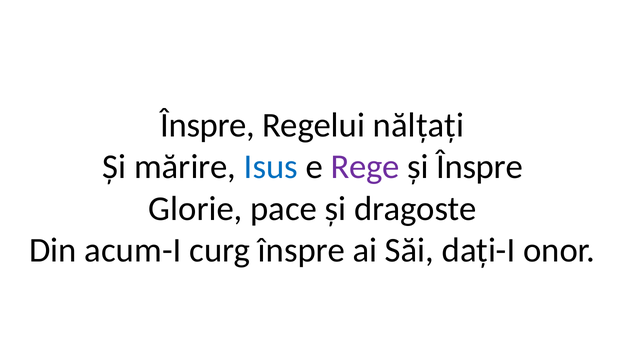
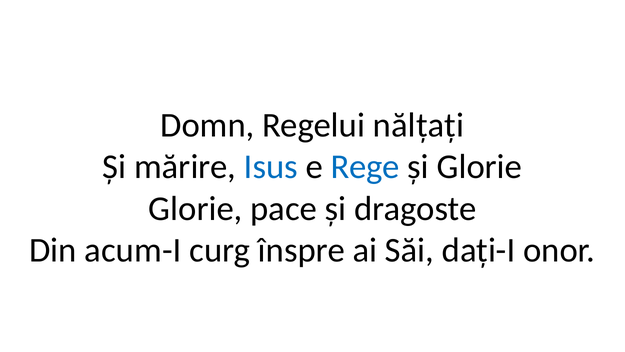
Înspre at (208, 125): Înspre -> Domn
Rege colour: purple -> blue
și Înspre: Înspre -> Glorie
